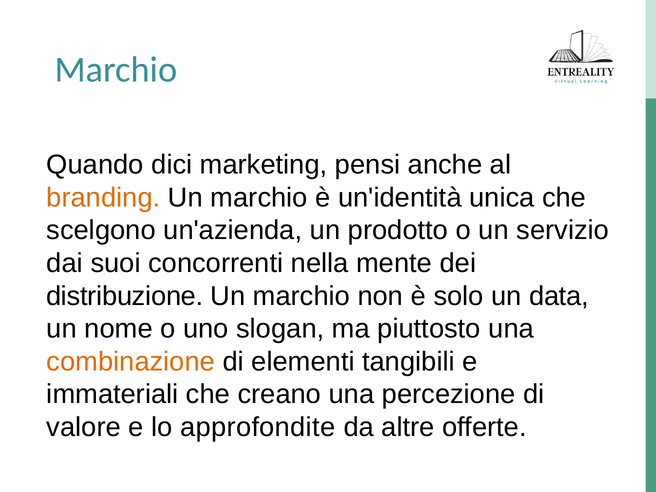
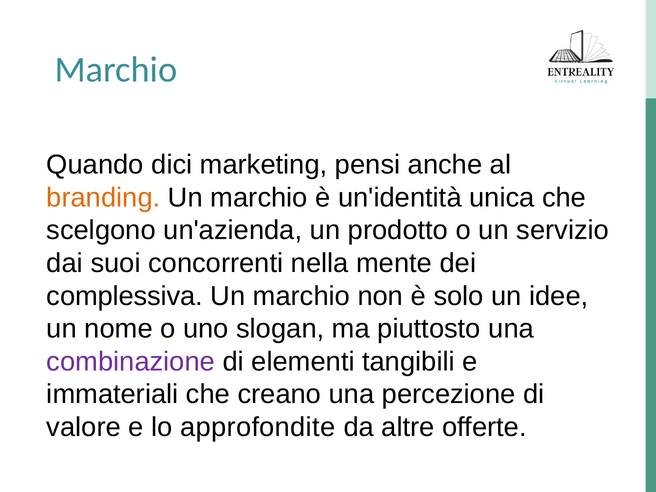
distribuzione: distribuzione -> complessiva
data: data -> idee
combinazione colour: orange -> purple
